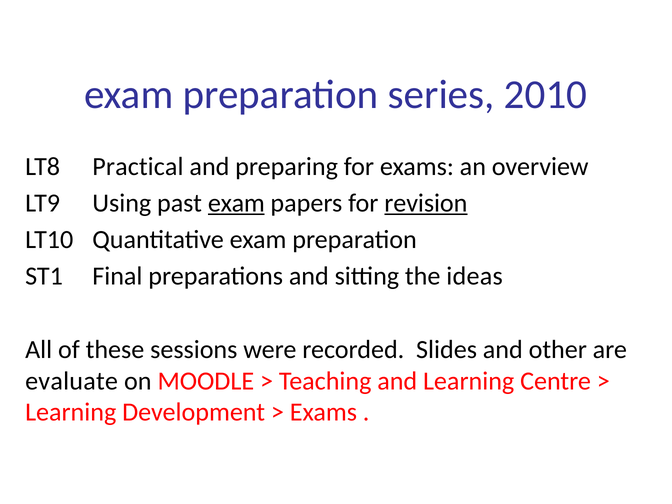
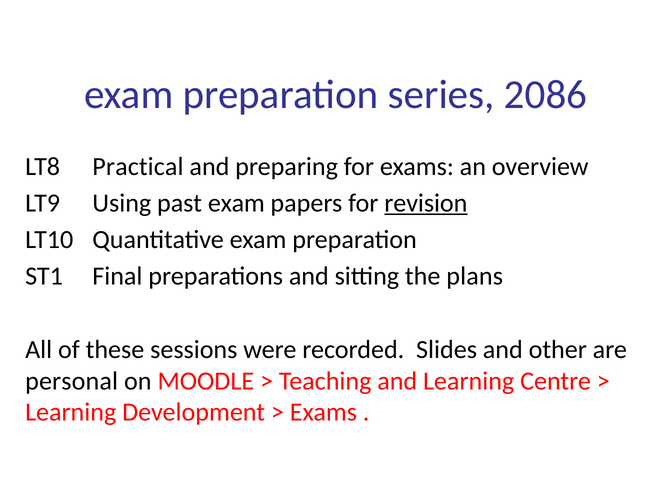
2010: 2010 -> 2086
exam at (236, 203) underline: present -> none
ideas: ideas -> plans
evaluate: evaluate -> personal
